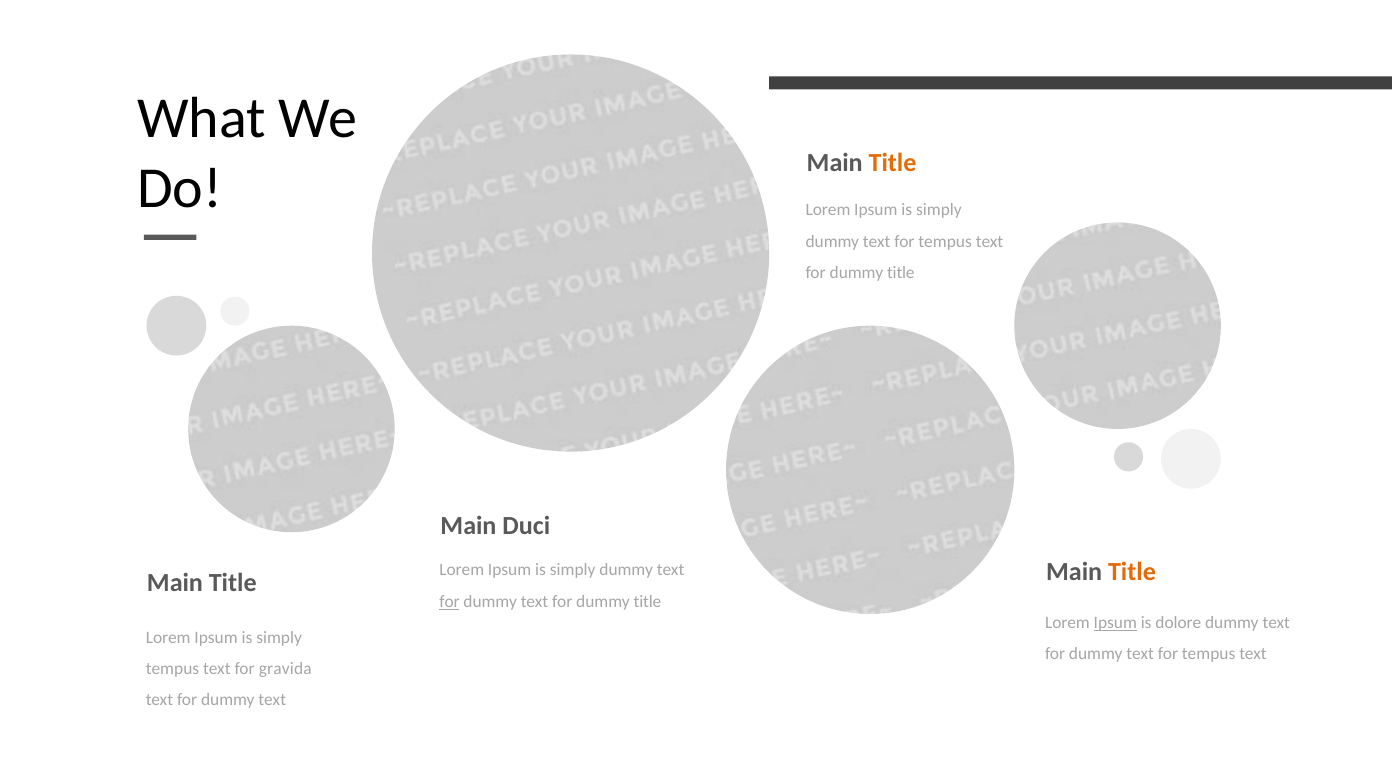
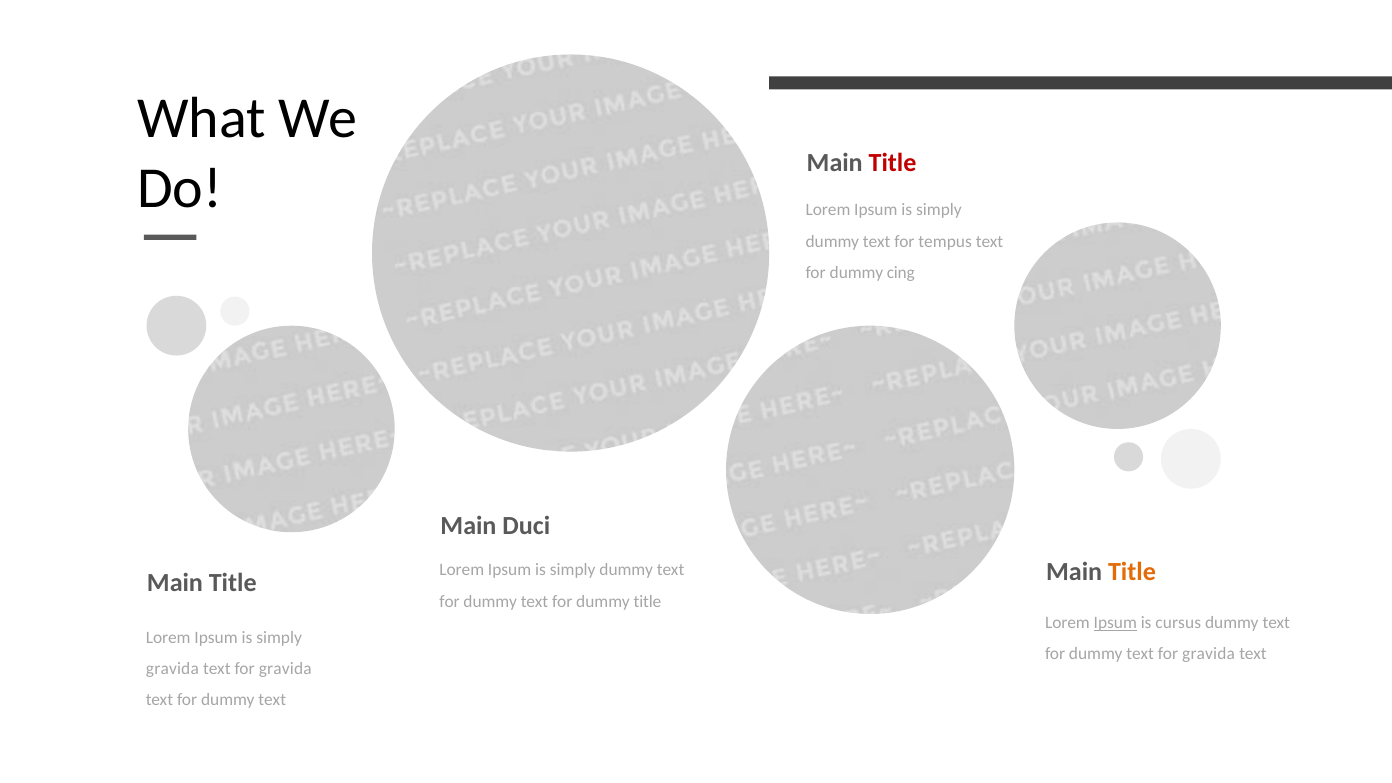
Title at (893, 163) colour: orange -> red
title at (901, 273): title -> cing
for at (449, 602) underline: present -> none
dolore: dolore -> cursus
tempus at (1209, 654): tempus -> gravida
tempus at (172, 669): tempus -> gravida
